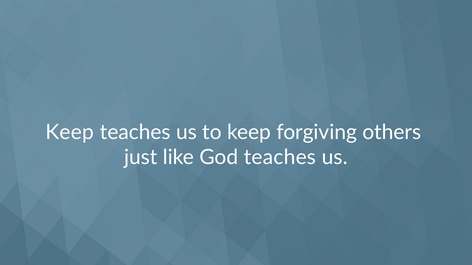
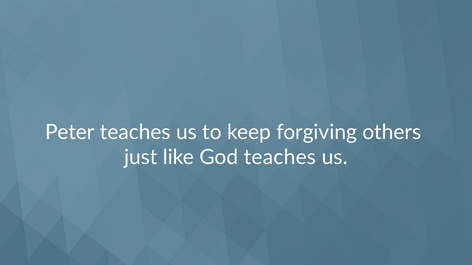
Keep at (70, 132): Keep -> Peter
